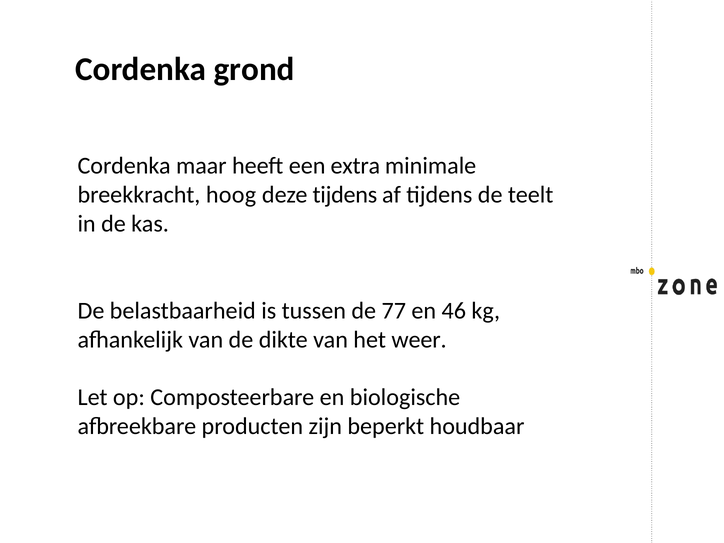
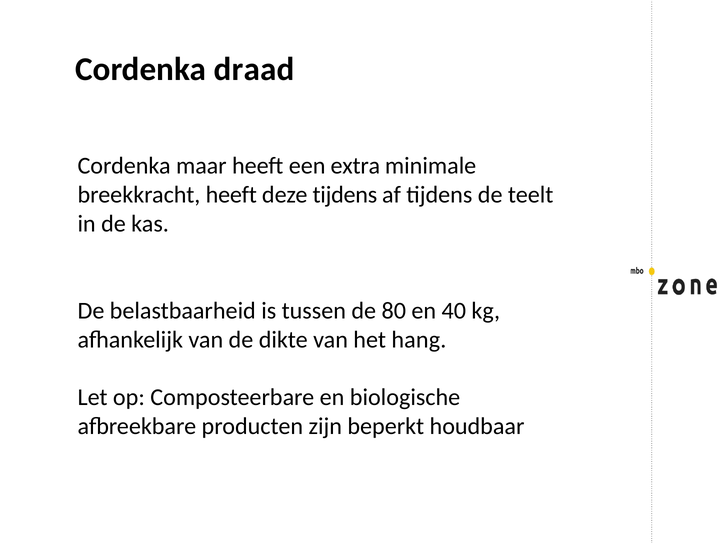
grond: grond -> draad
breekkracht hoog: hoog -> heeft
77: 77 -> 80
46: 46 -> 40
weer: weer -> hang
